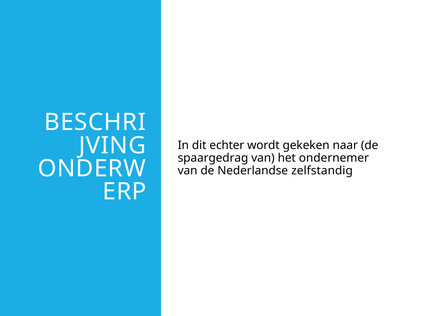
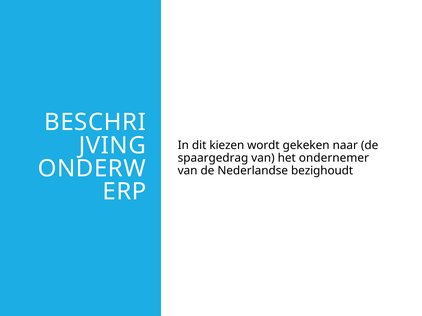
echter: echter -> kiezen
zelfstandig: zelfstandig -> bezighoudt
